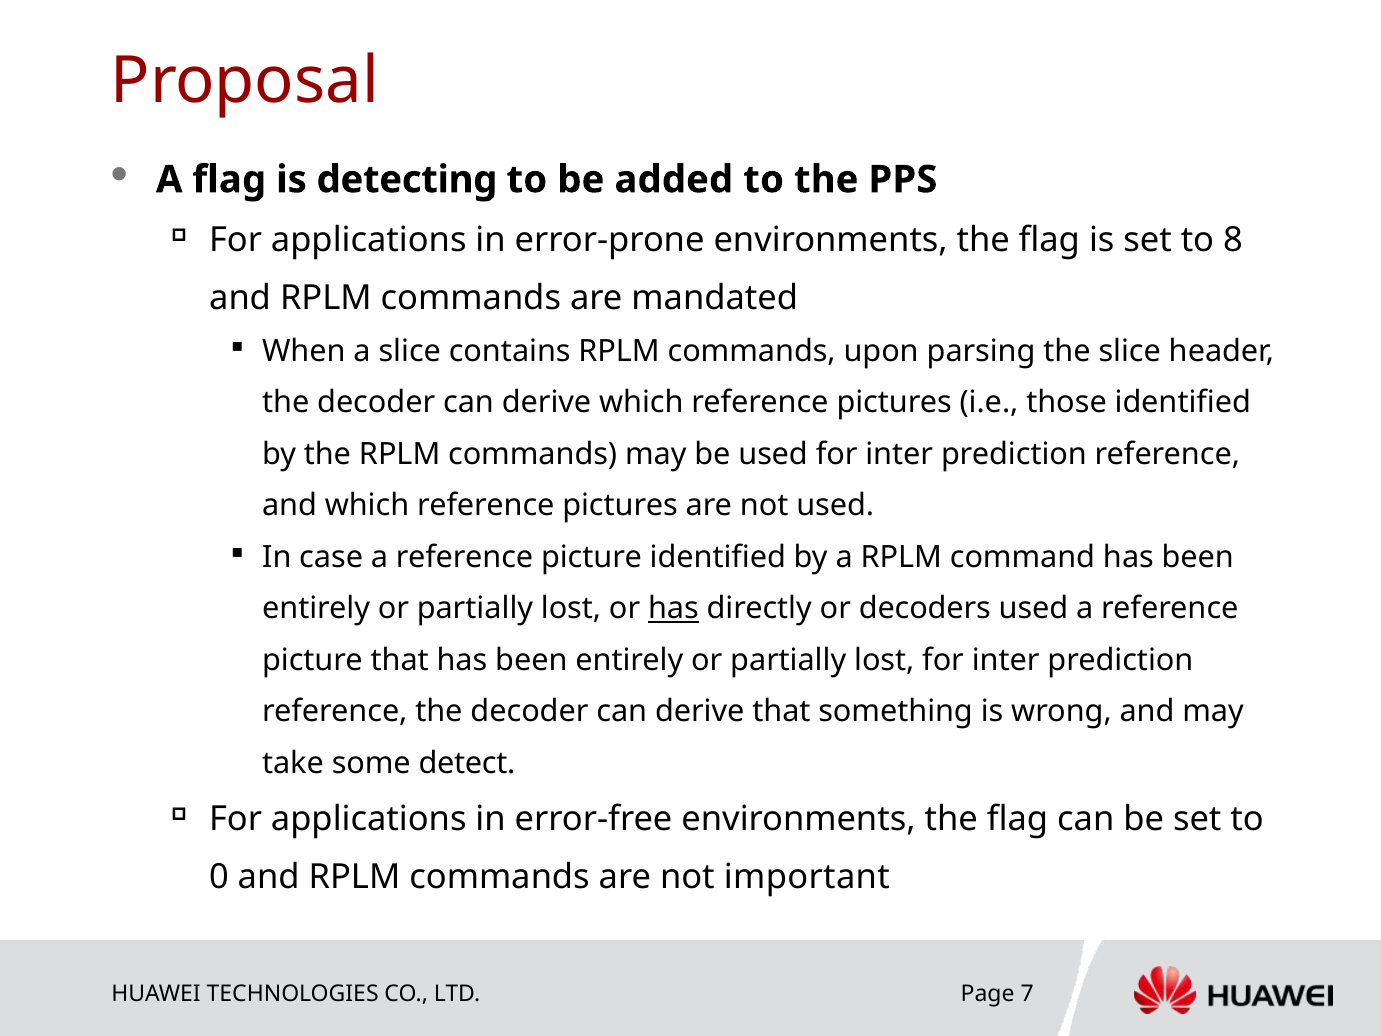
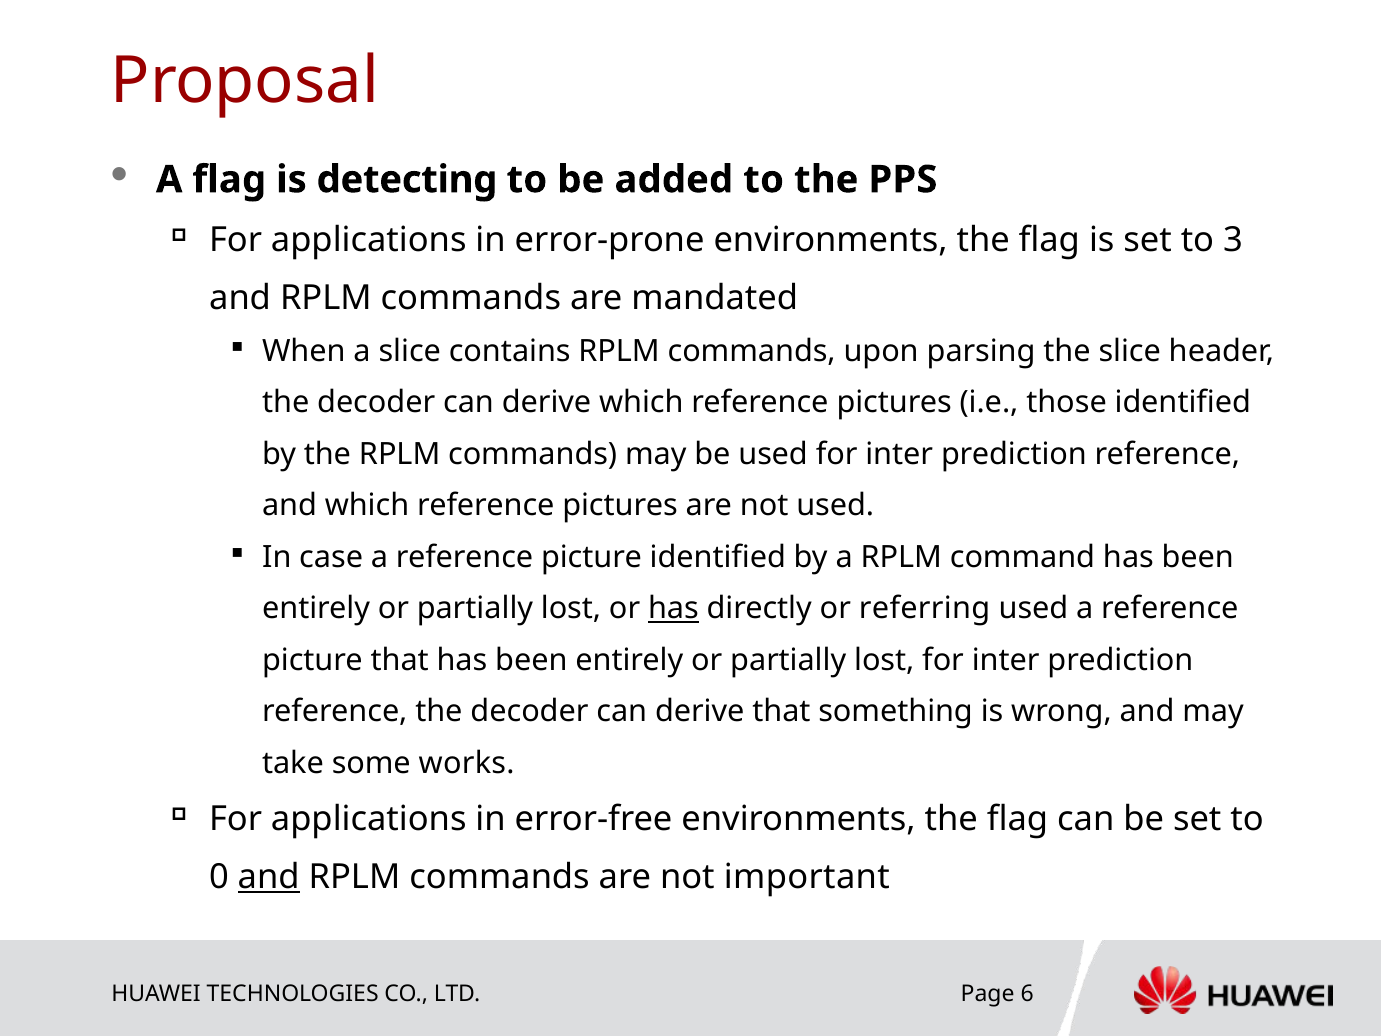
8: 8 -> 3
decoders: decoders -> referring
detect: detect -> works
and at (269, 877) underline: none -> present
7: 7 -> 6
